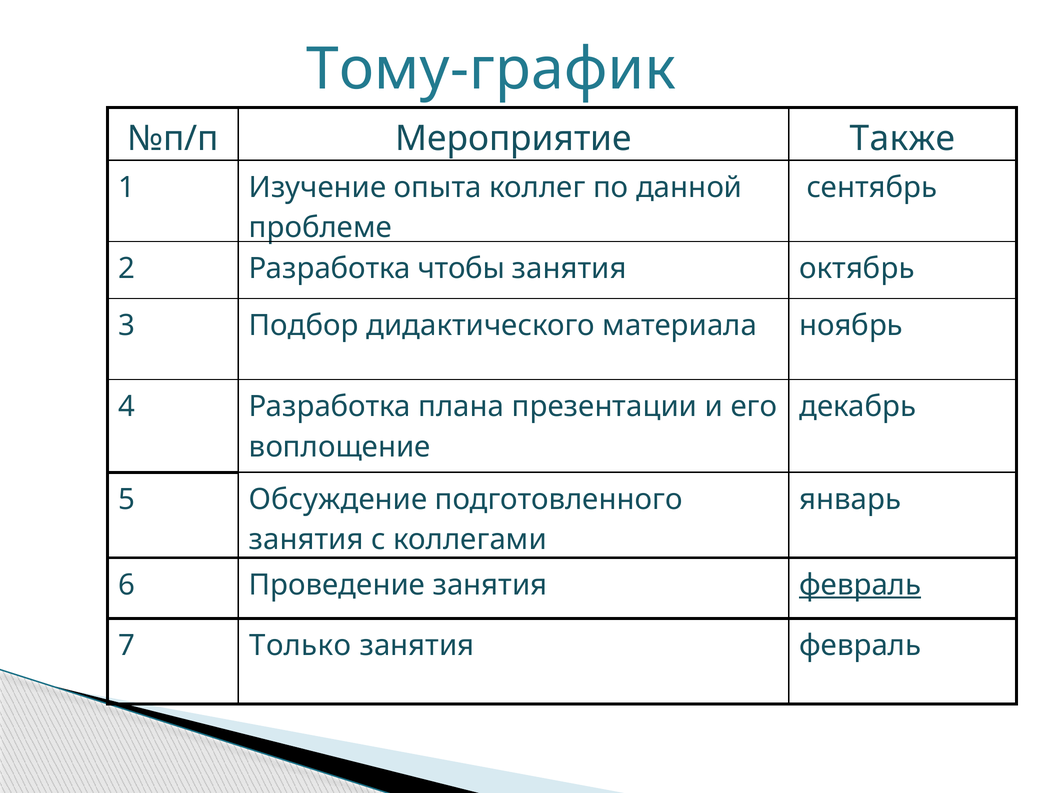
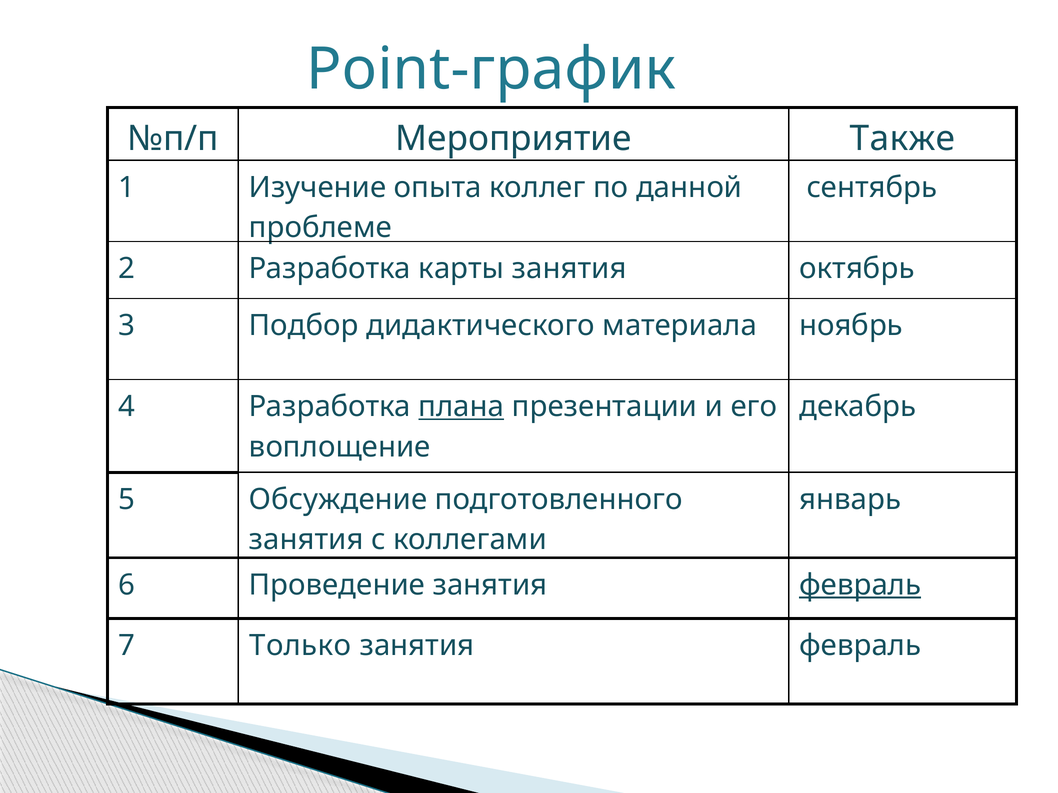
Тому-график: Тому-график -> Point-график
чтобы: чтобы -> карты
плана underline: none -> present
